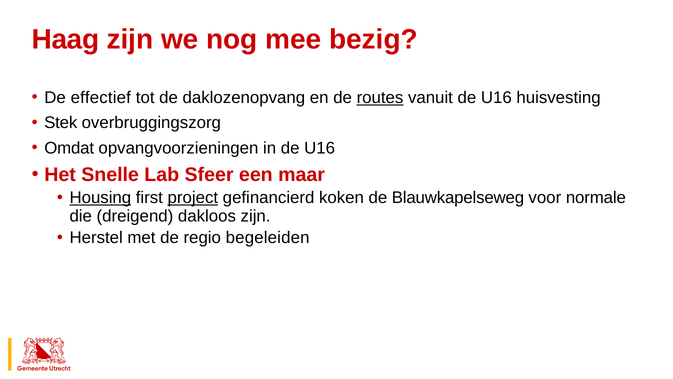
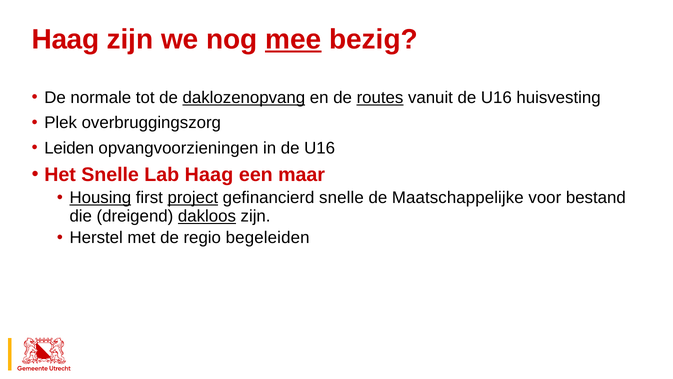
mee underline: none -> present
effectief: effectief -> normale
daklozenopvang underline: none -> present
Stek: Stek -> Plek
Omdat: Omdat -> Leiden
Lab Sfeer: Sfeer -> Haag
gefinancierd koken: koken -> snelle
Blauwkapelseweg: Blauwkapelseweg -> Maatschappelijke
normale: normale -> bestand
dakloos underline: none -> present
